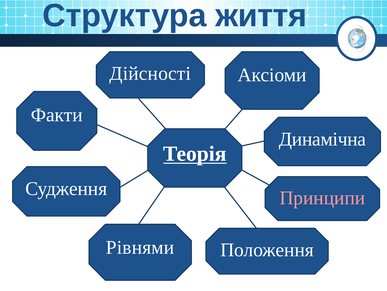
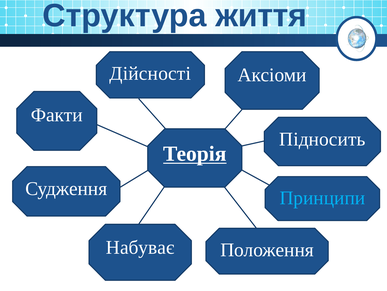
Динамічна: Динамічна -> Підносить
Принципи colour: pink -> light blue
Рівнями: Рівнями -> Набуває
